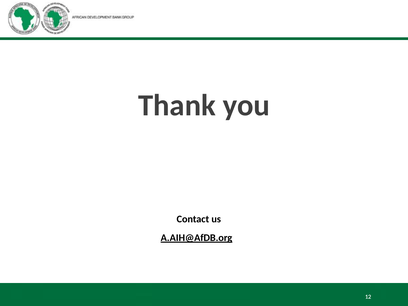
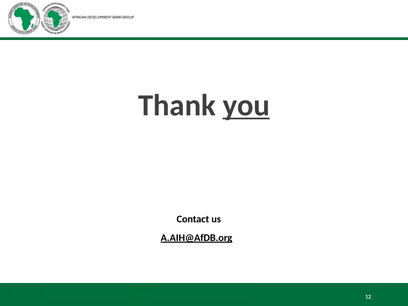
you underline: none -> present
